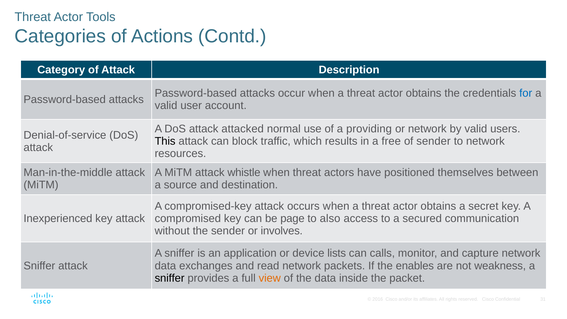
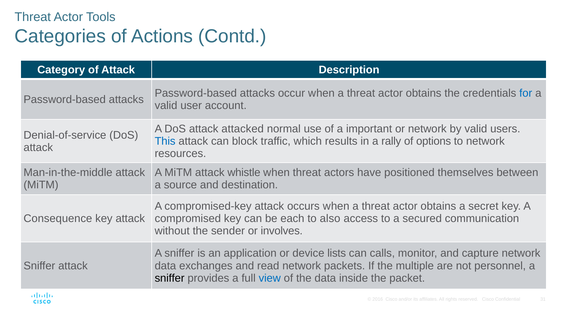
providing: providing -> important
This colour: black -> blue
free: free -> rally
of sender: sender -> options
Inexperienced: Inexperienced -> Consequence
page: page -> each
enables: enables -> multiple
weakness: weakness -> personnel
view colour: orange -> blue
